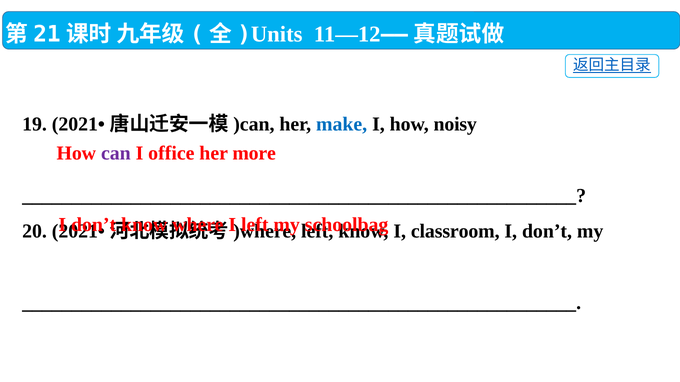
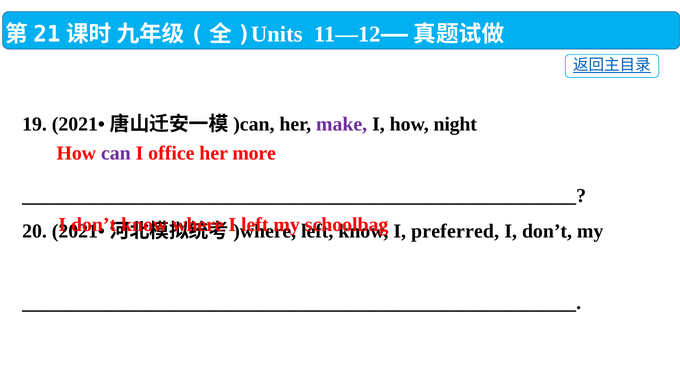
make colour: blue -> purple
noisy: noisy -> night
classroom: classroom -> preferred
